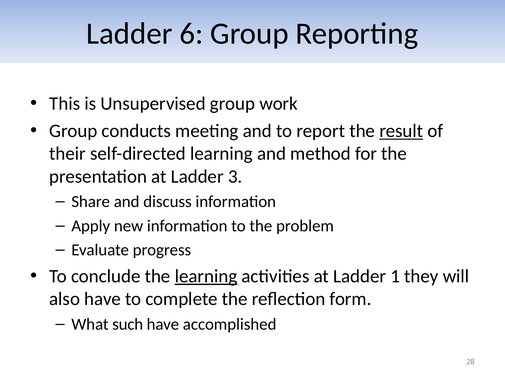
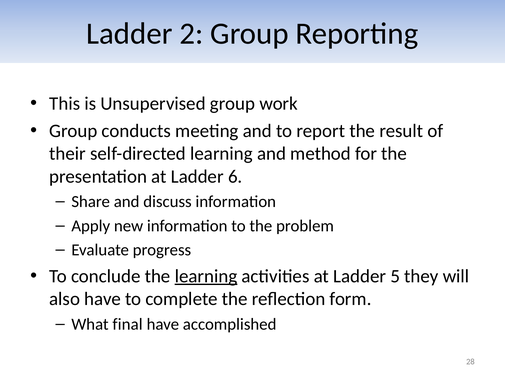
6: 6 -> 2
result underline: present -> none
3: 3 -> 6
1: 1 -> 5
such: such -> final
